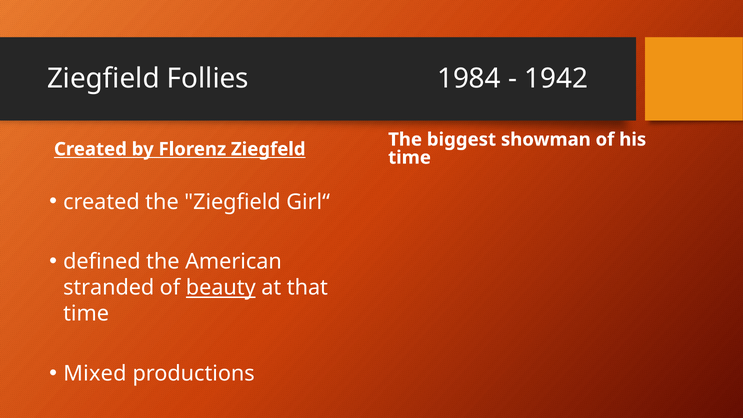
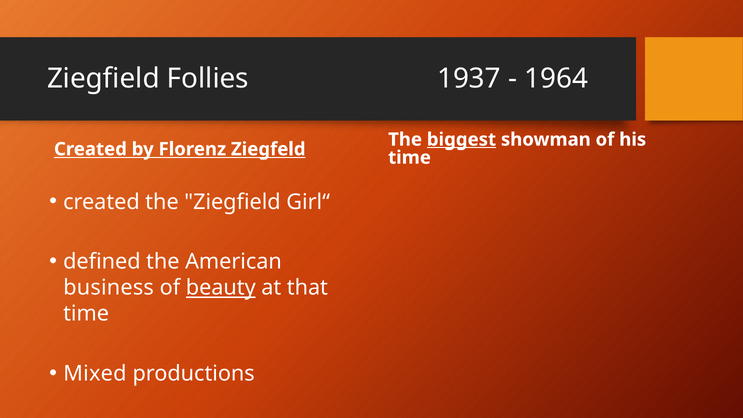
1984: 1984 -> 1937
1942: 1942 -> 1964
biggest underline: none -> present
stranded: stranded -> business
